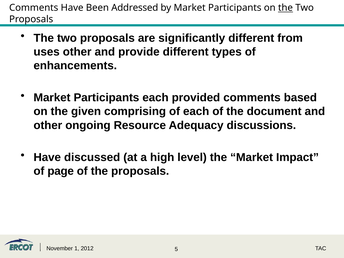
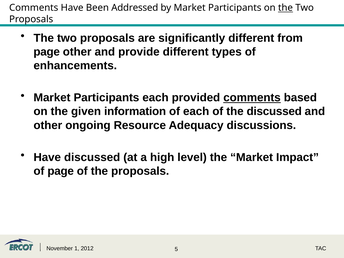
uses at (47, 52): uses -> page
comments at (252, 98) underline: none -> present
comprising: comprising -> information
the document: document -> discussed
